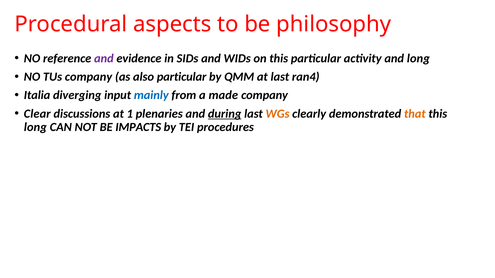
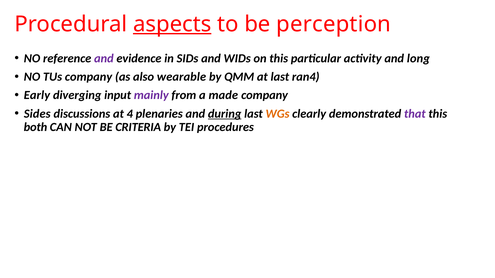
aspects underline: none -> present
philosophy: philosophy -> perception
also particular: particular -> wearable
Italia: Italia -> Early
mainly colour: blue -> purple
Clear: Clear -> Sides
1: 1 -> 4
that colour: orange -> purple
long at (35, 127): long -> both
IMPACTS: IMPACTS -> CRITERIA
